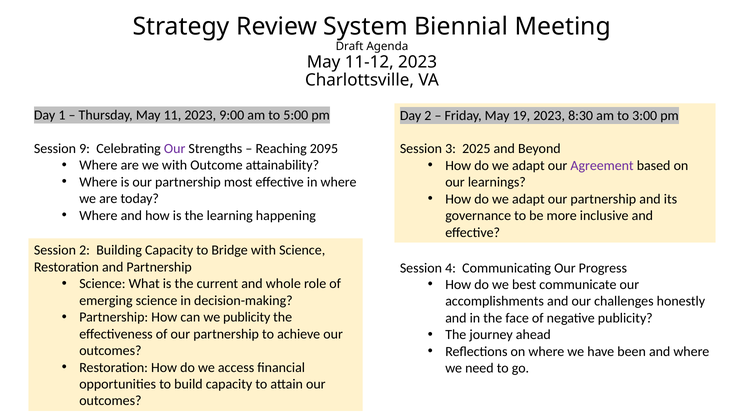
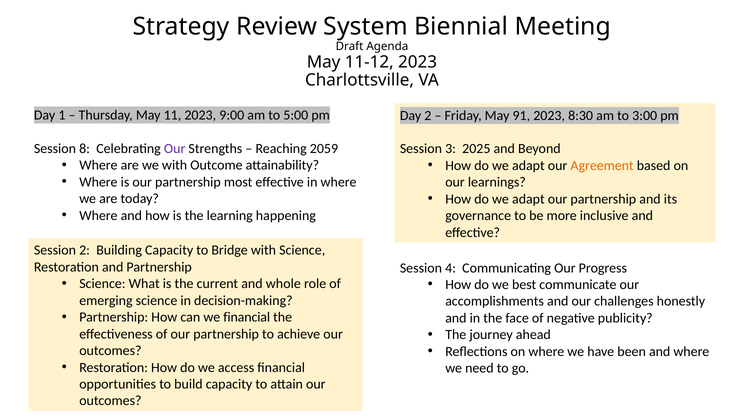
19: 19 -> 91
9: 9 -> 8
2095: 2095 -> 2059
Agreement colour: purple -> orange
we publicity: publicity -> financial
